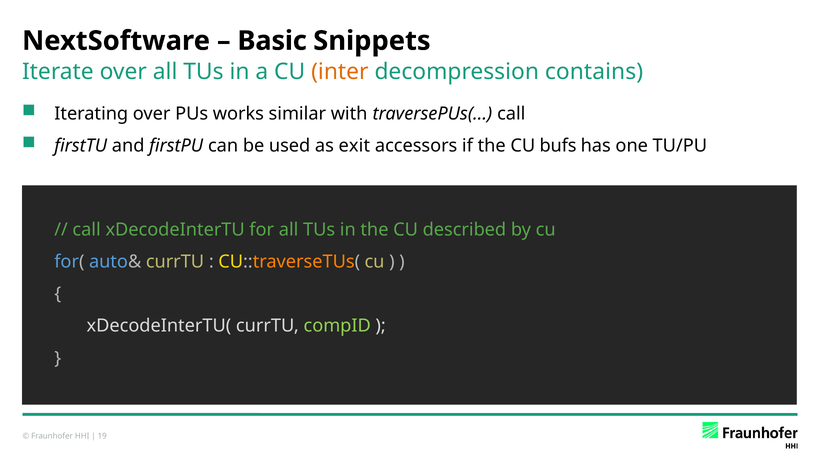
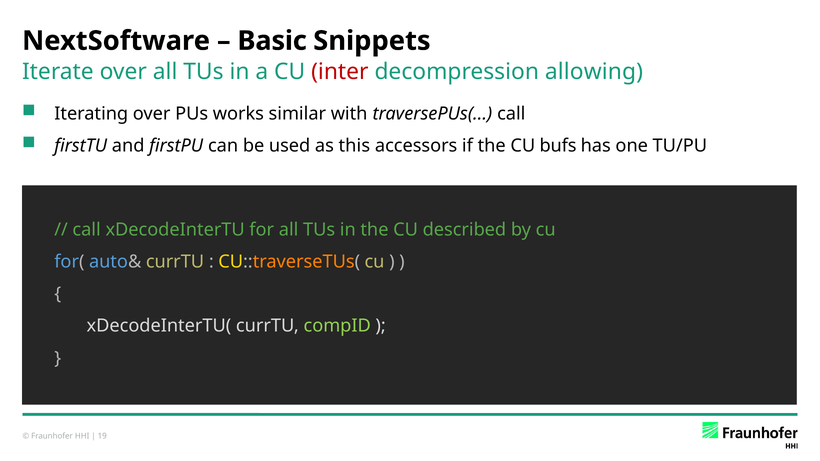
inter colour: orange -> red
contains: contains -> allowing
exit: exit -> this
